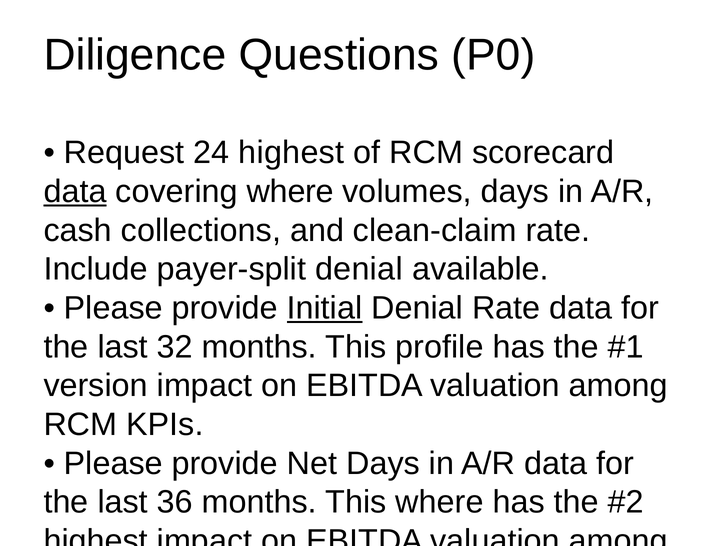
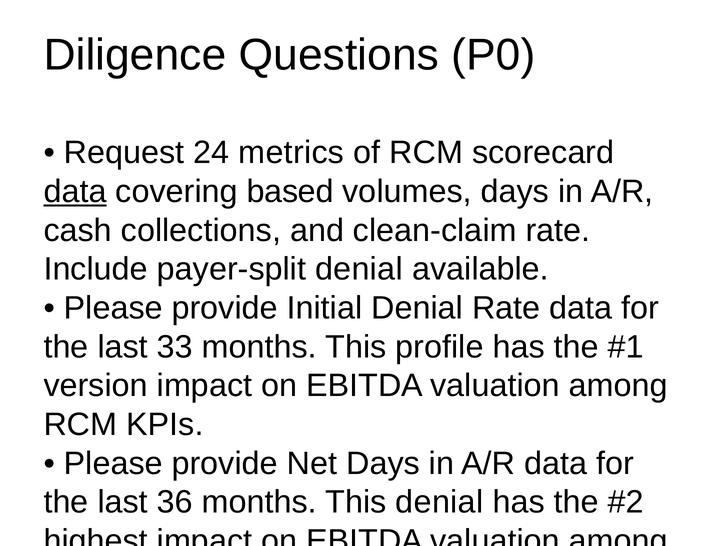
24 highest: highest -> metrics
covering where: where -> based
Initial underline: present -> none
32: 32 -> 33
This where: where -> denial
